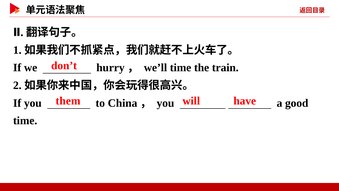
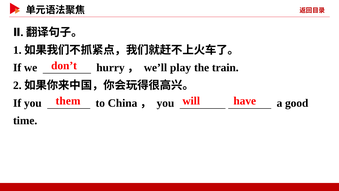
we’ll time: time -> play
